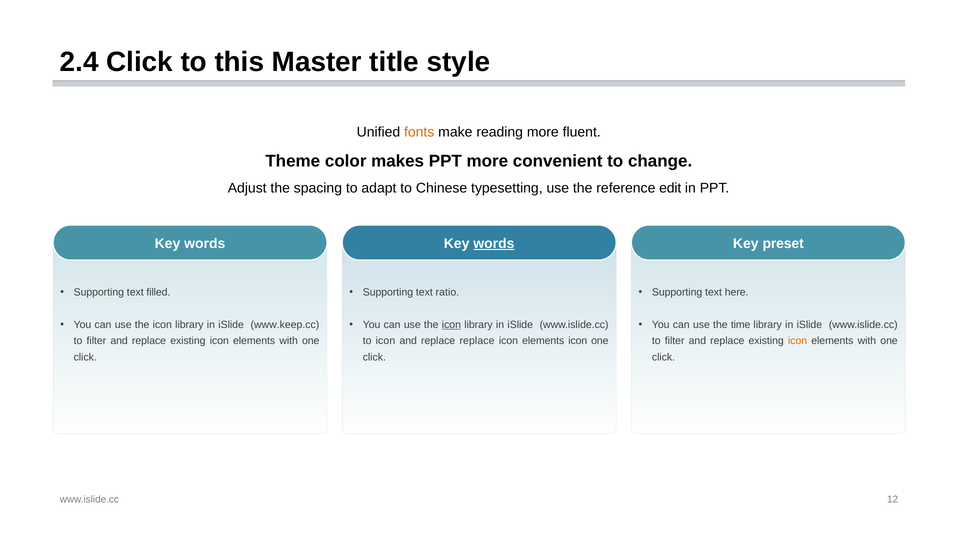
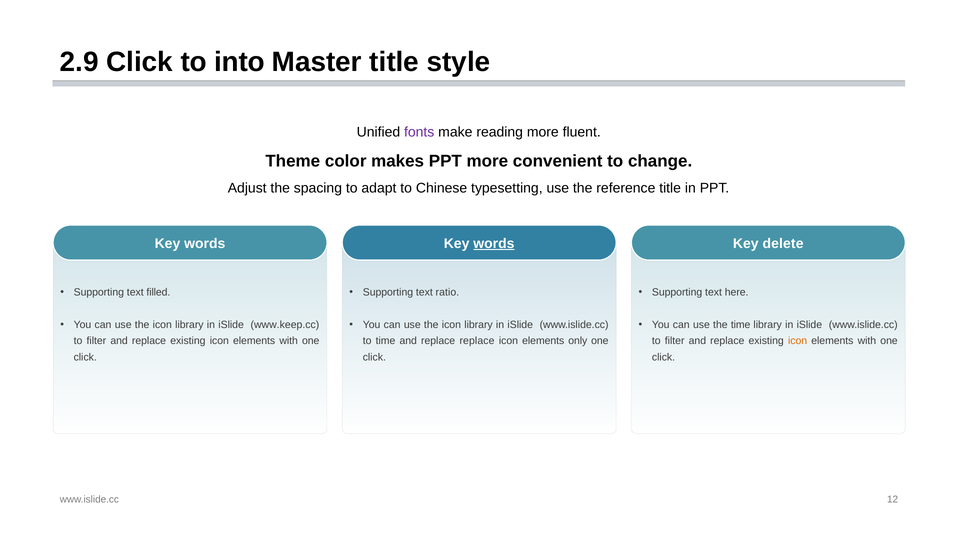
2.4: 2.4 -> 2.9
this: this -> into
fonts colour: orange -> purple
reference edit: edit -> title
preset: preset -> delete
icon at (451, 325) underline: present -> none
to icon: icon -> time
elements icon: icon -> only
